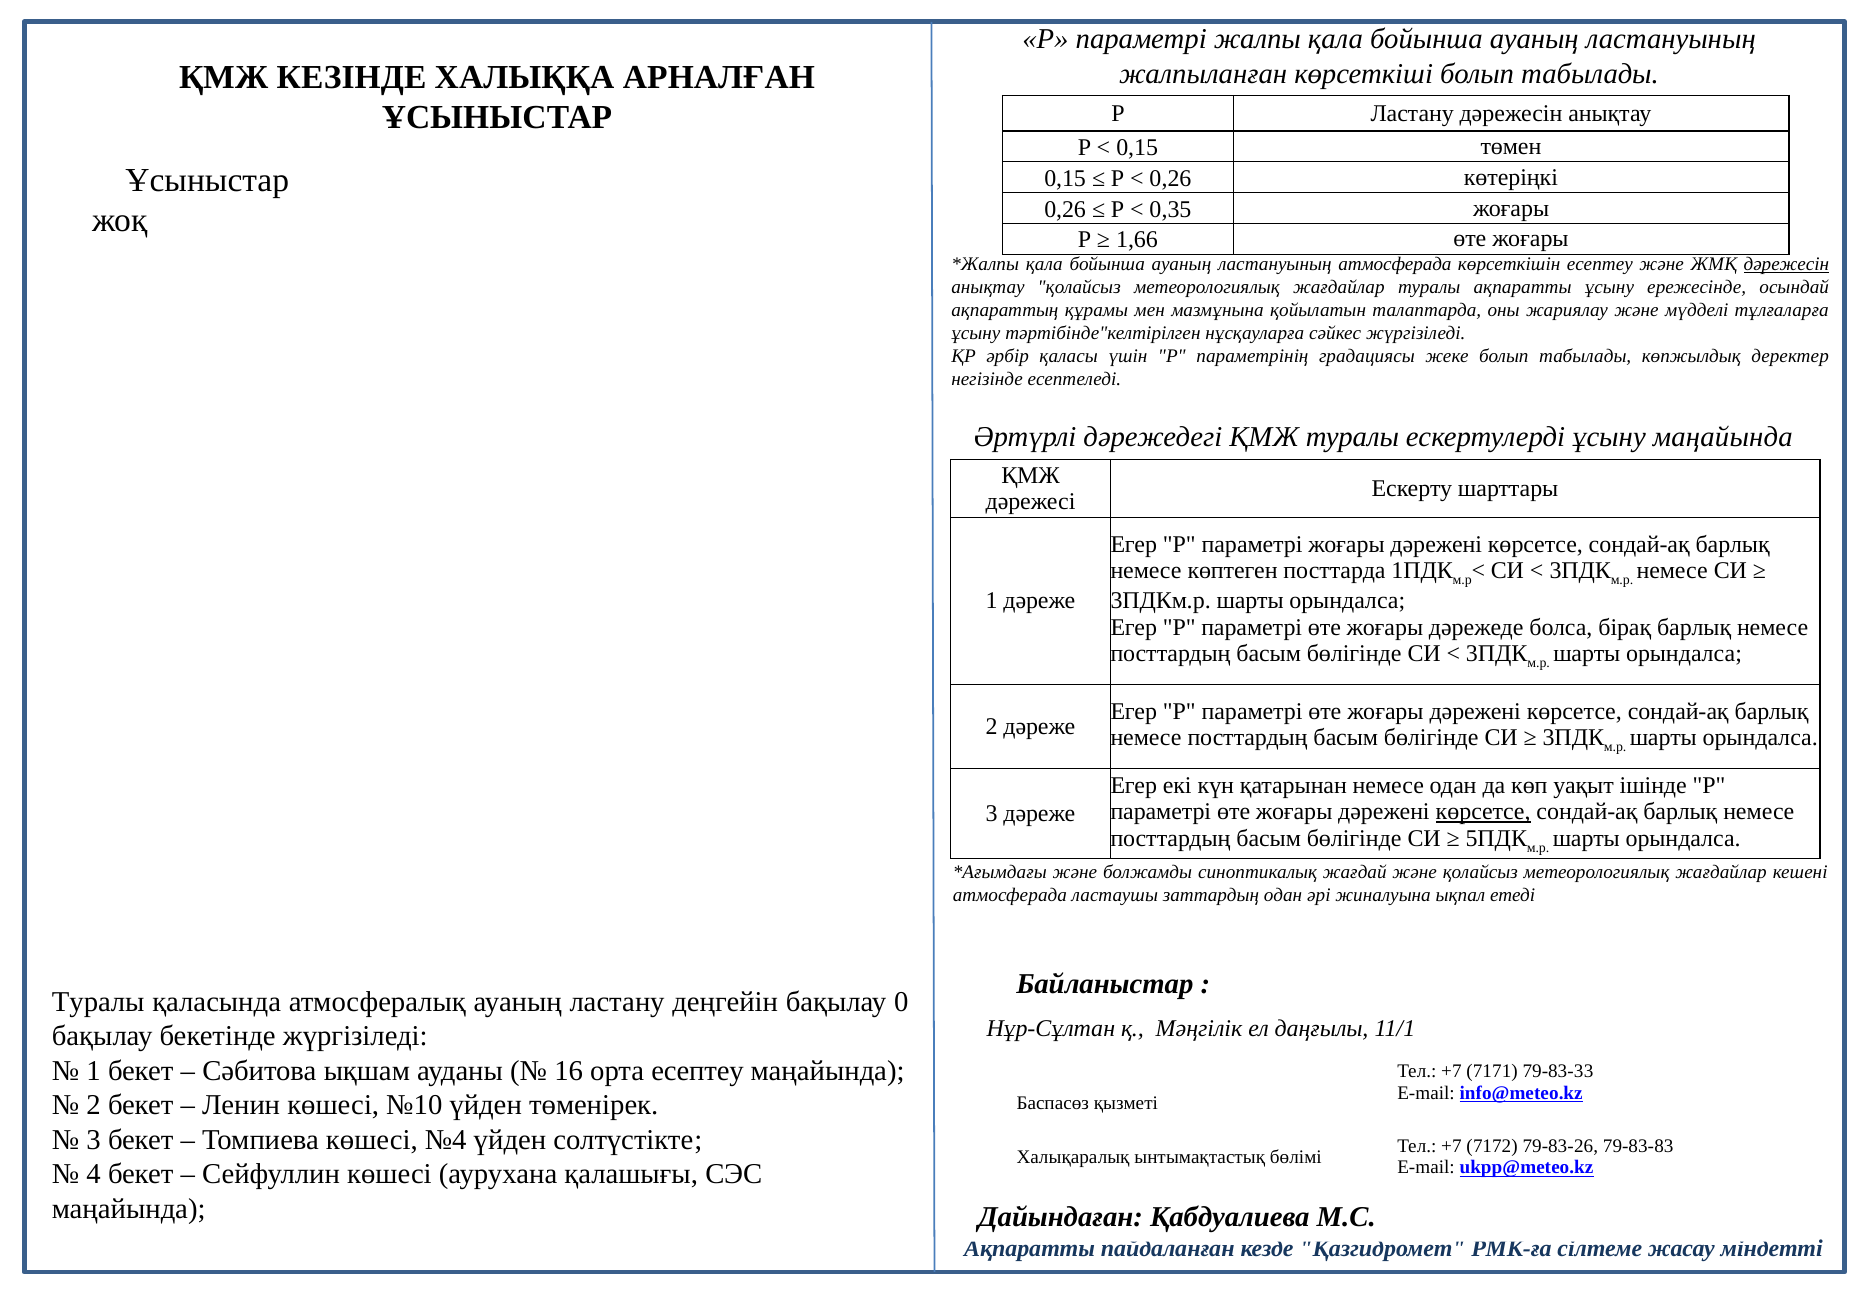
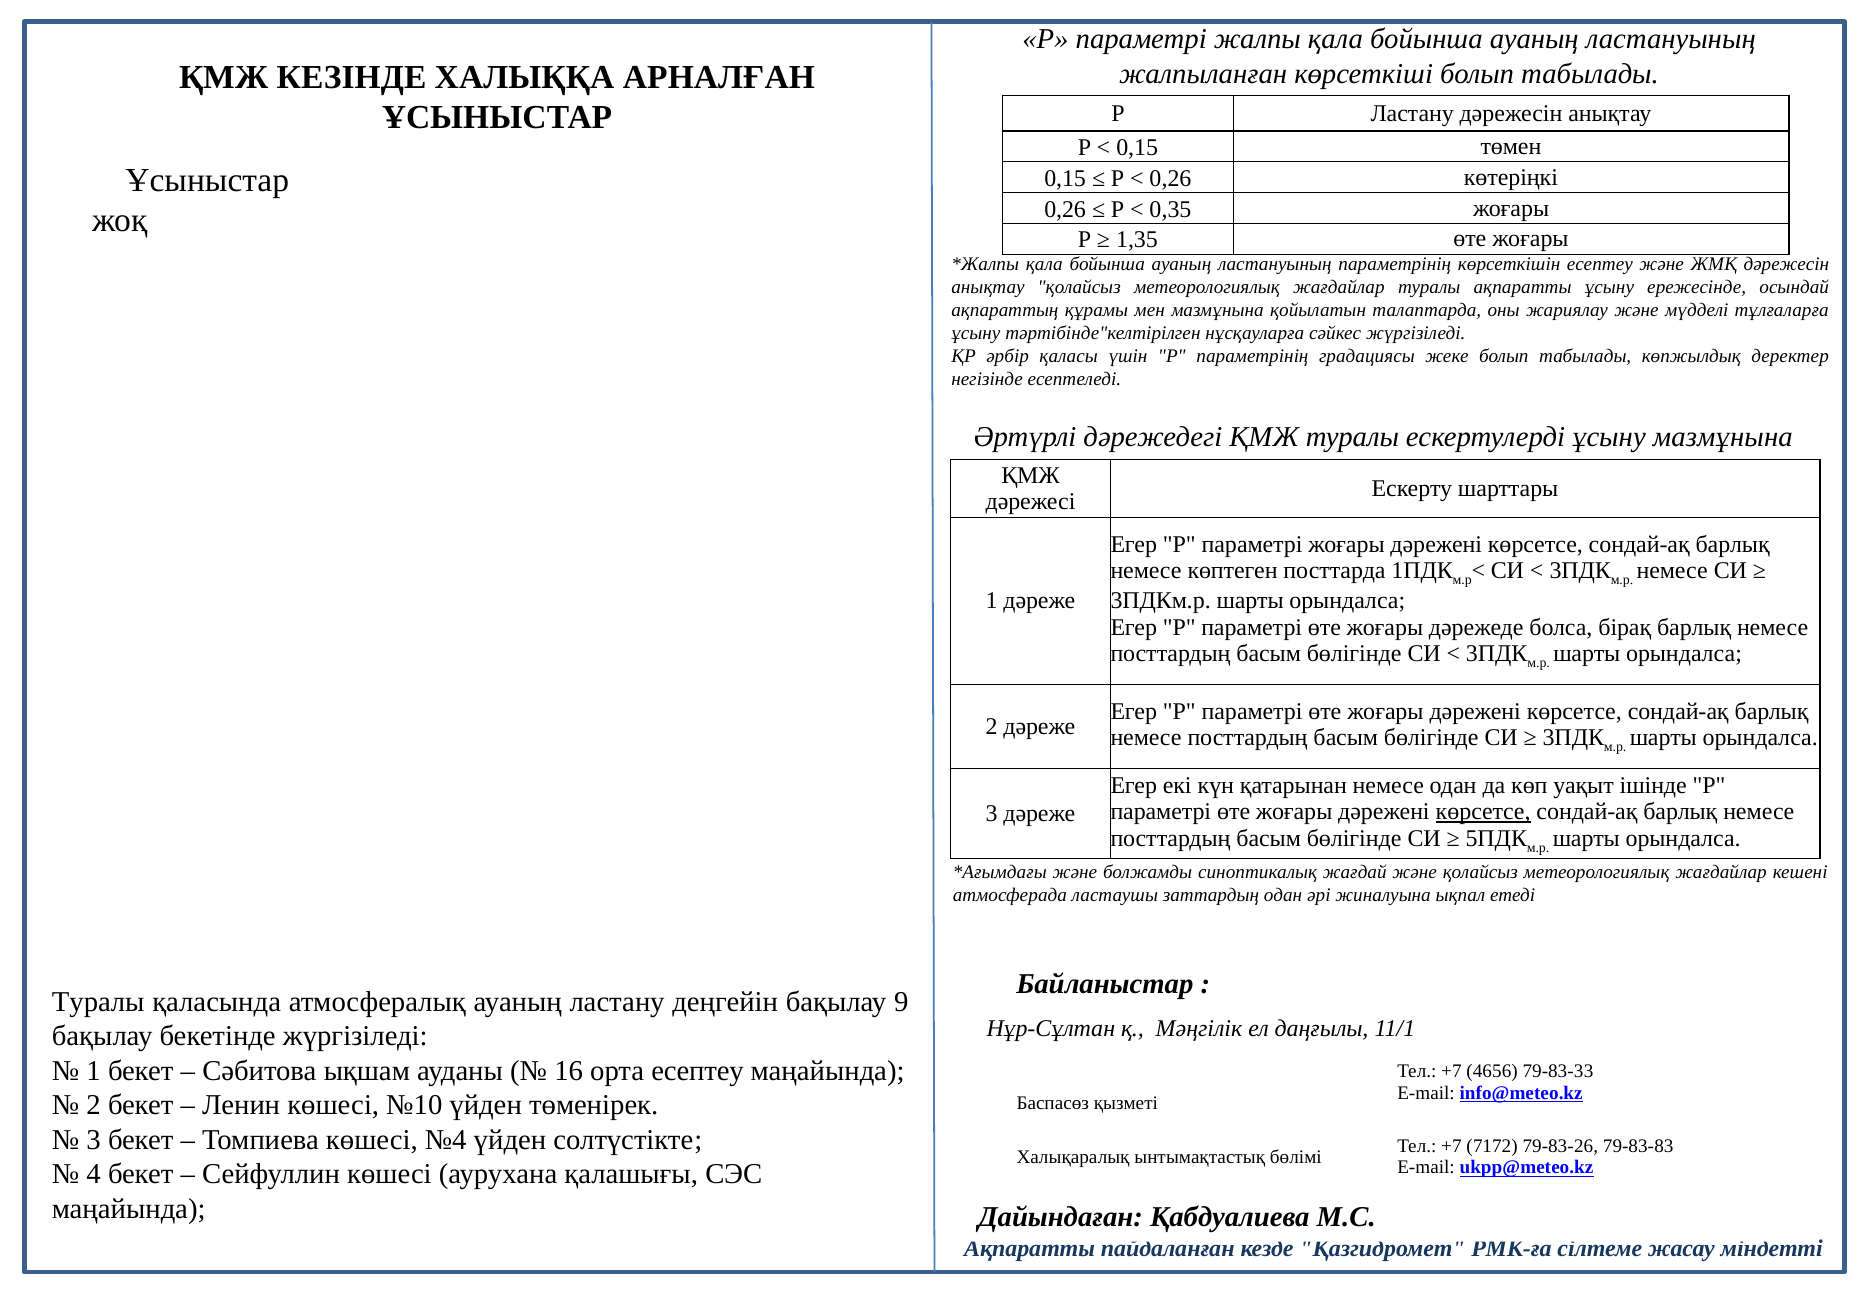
1,66: 1,66 -> 1,35
ластануының атмосферада: атмосферада -> параметрінің
дәрежесін at (1786, 264) underline: present -> none
ұсыну маңайында: маңайында -> мазмұнына
0: 0 -> 9
7171: 7171 -> 4656
